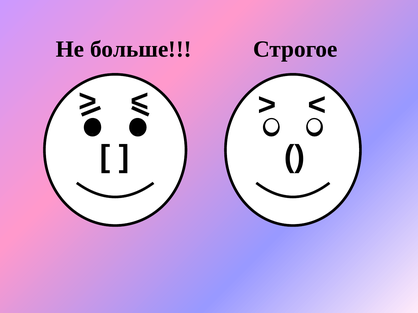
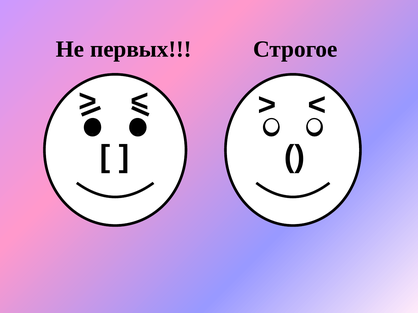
больше: больше -> первых
